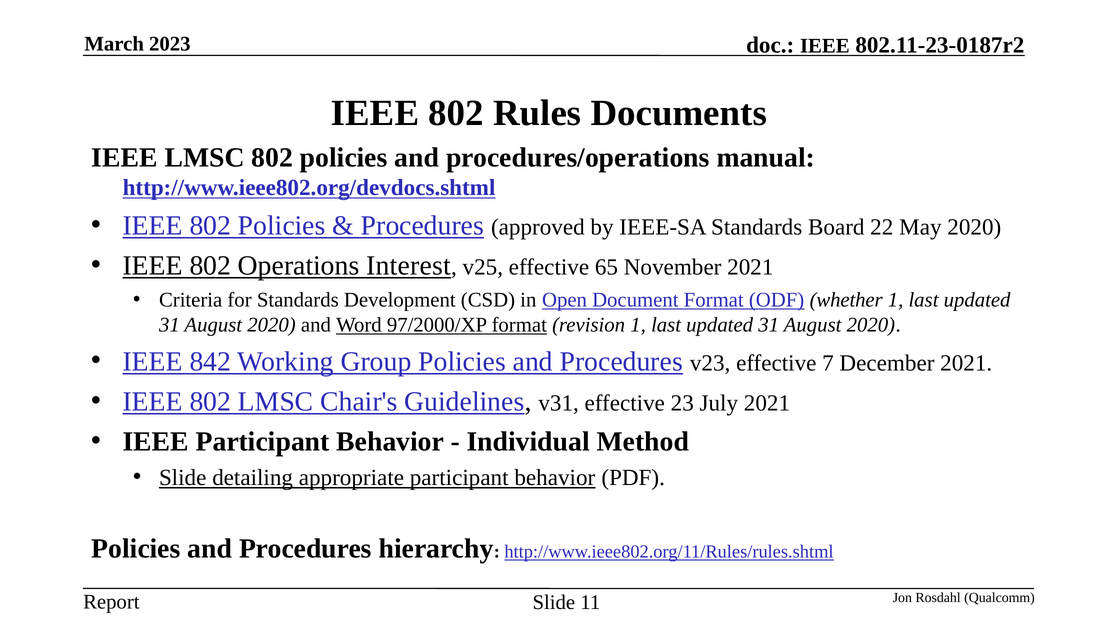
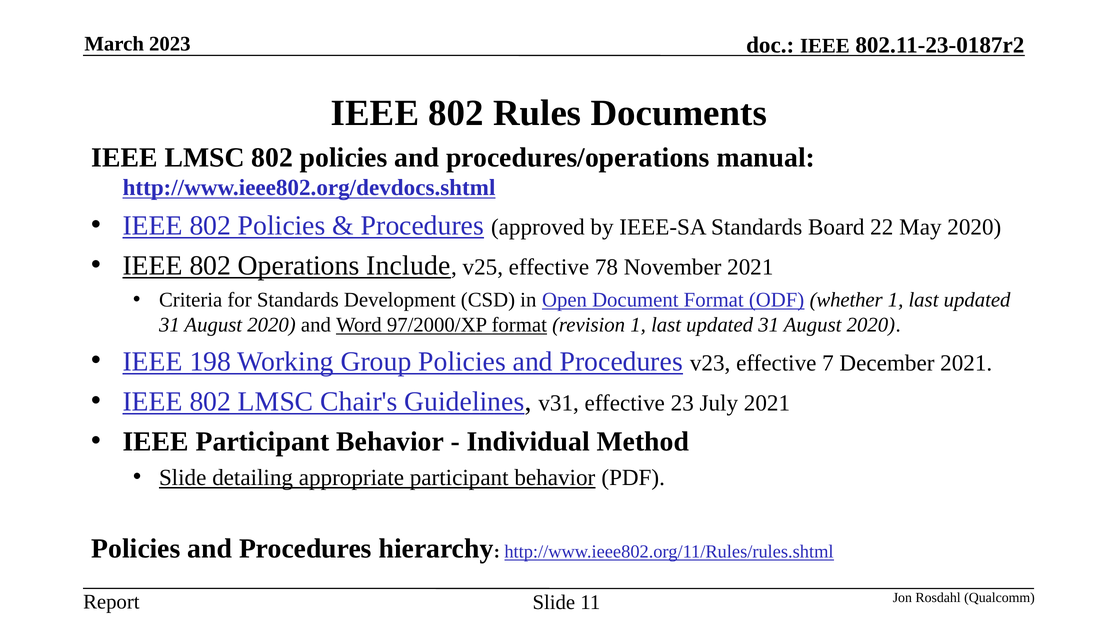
Interest: Interest -> Include
65: 65 -> 78
842: 842 -> 198
